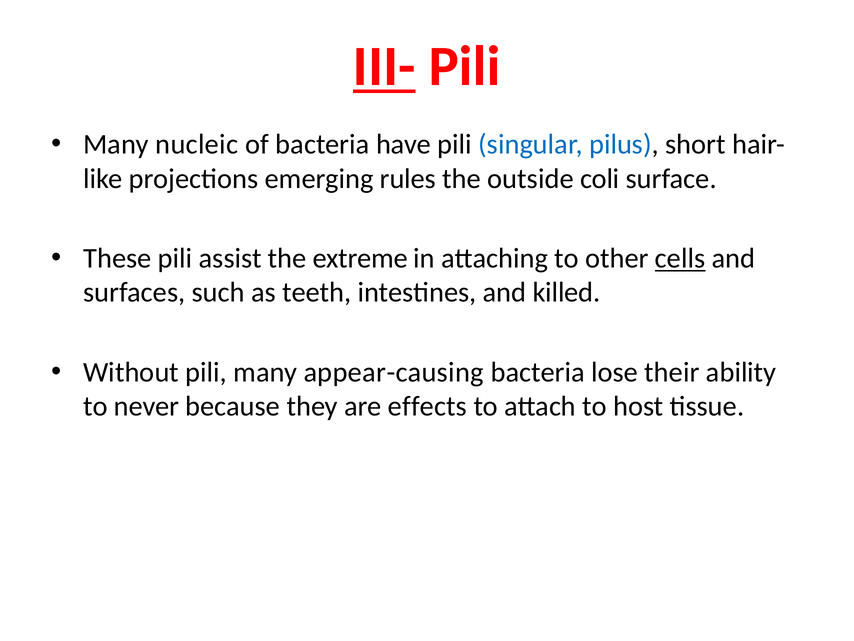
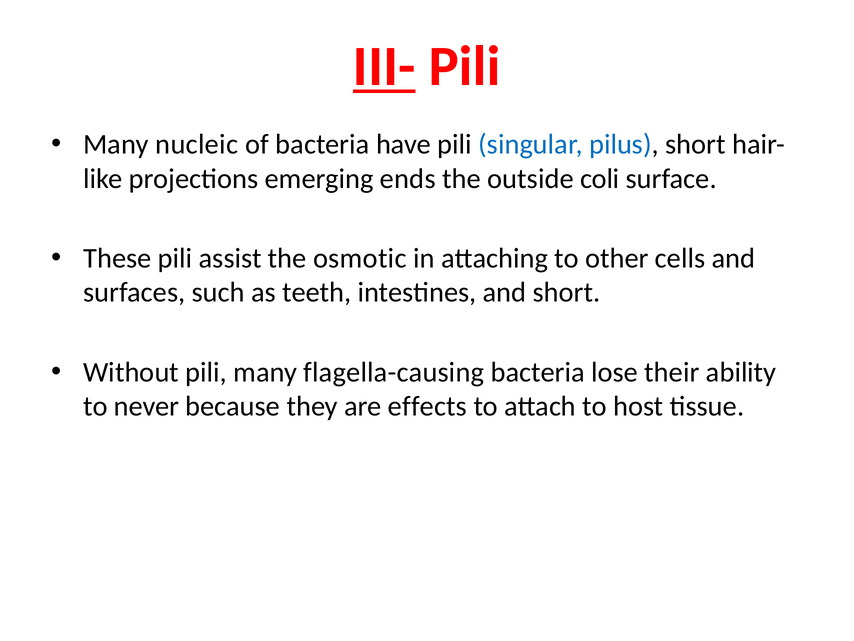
rules: rules -> ends
extreme: extreme -> osmotic
cells underline: present -> none
and killed: killed -> short
appear-causing: appear-causing -> flagella-causing
